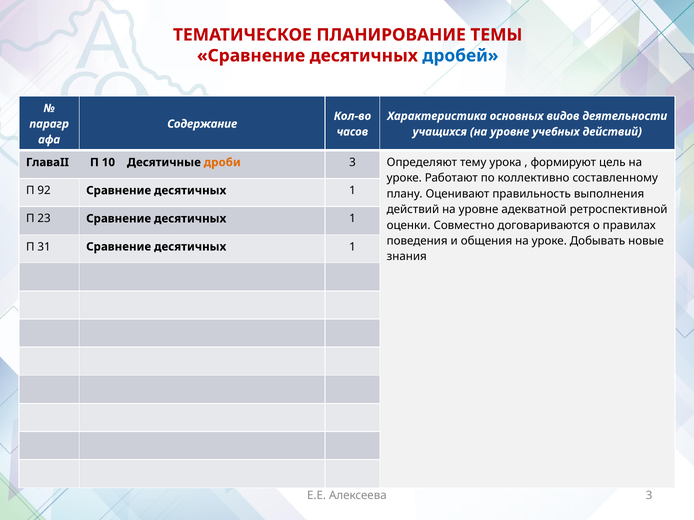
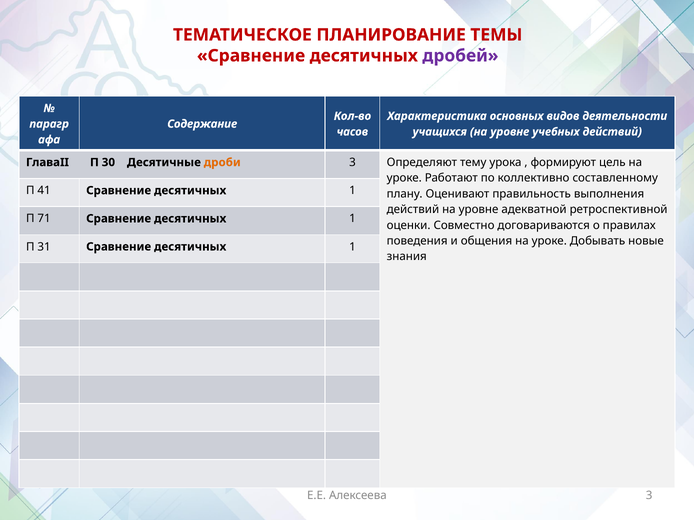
дробей colour: blue -> purple
10: 10 -> 30
92: 92 -> 41
23: 23 -> 71
